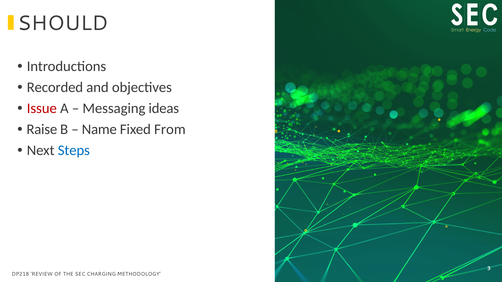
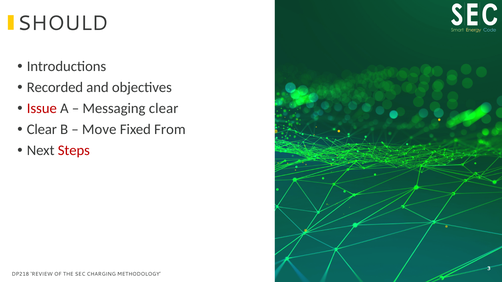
Messaging ideas: ideas -> clear
Raise at (42, 130): Raise -> Clear
Name: Name -> Move
Steps colour: blue -> red
